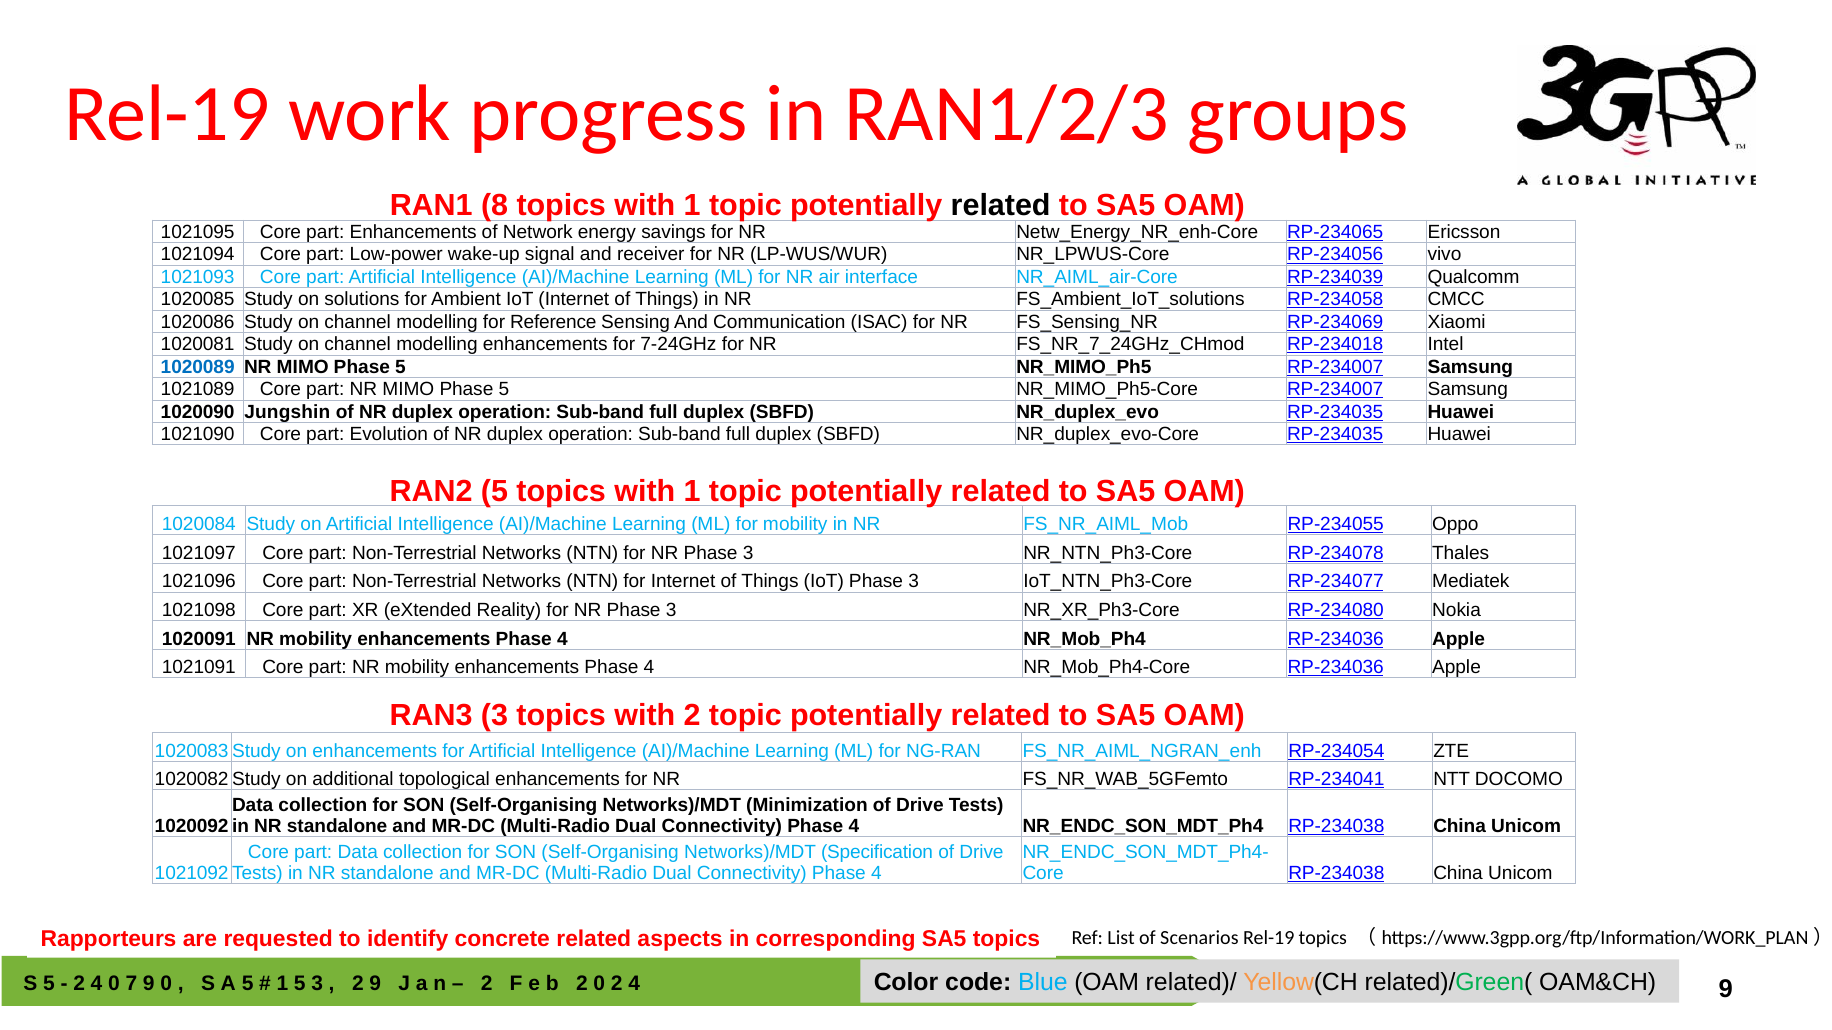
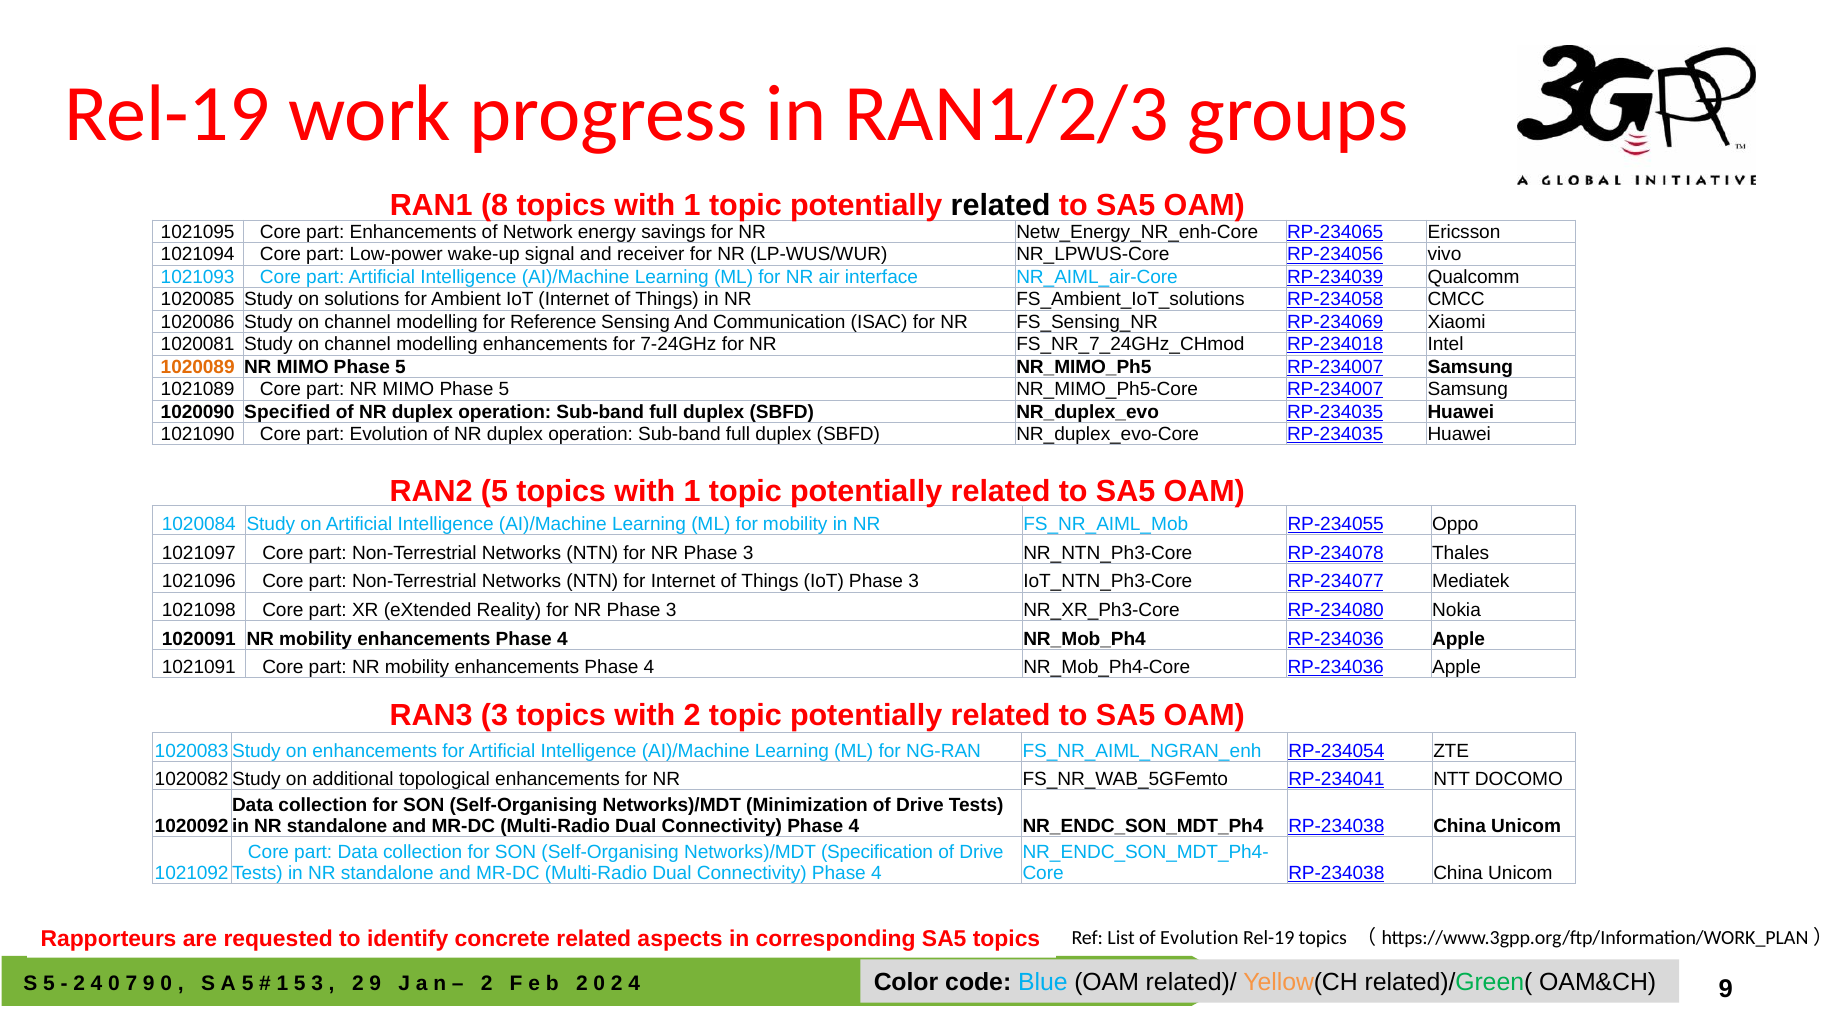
1020089 colour: blue -> orange
Jungshin: Jungshin -> Specified
of Scenarios: Scenarios -> Evolution
